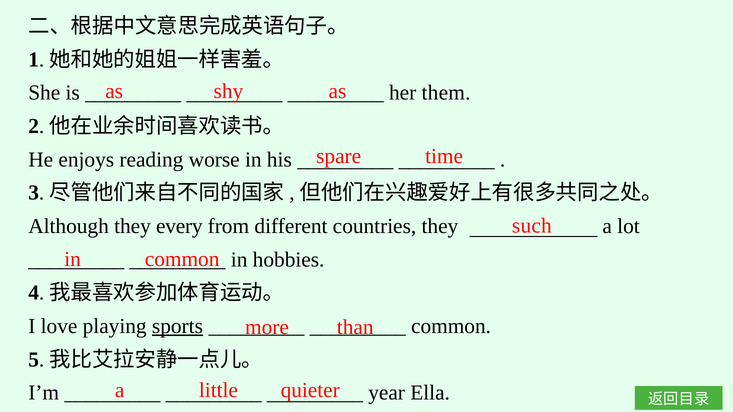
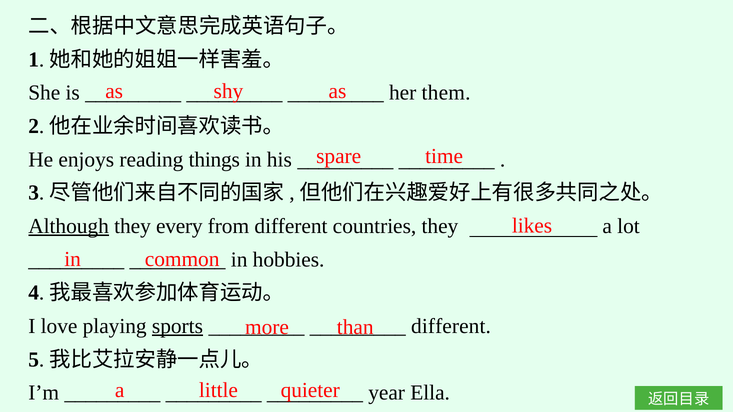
worse: worse -> things
such: such -> likes
Although underline: none -> present
common at (451, 326): common -> different
